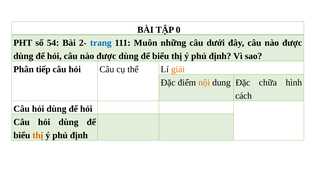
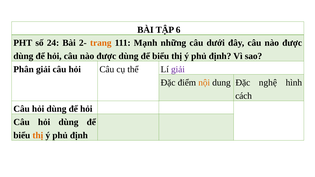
0: 0 -> 6
54: 54 -> 24
trang colour: blue -> orange
Muôn: Muôn -> Mạnh
Phân tiếp: tiếp -> giải
giải at (178, 69) colour: orange -> purple
chữa: chữa -> nghệ
